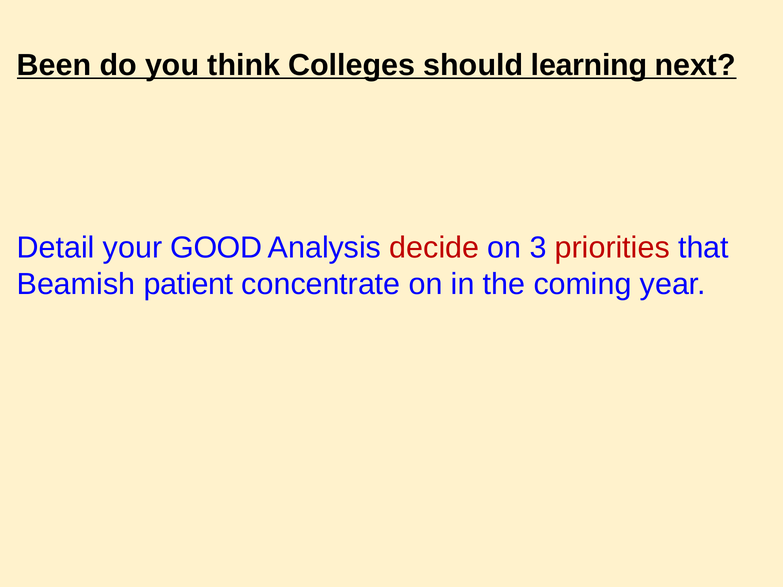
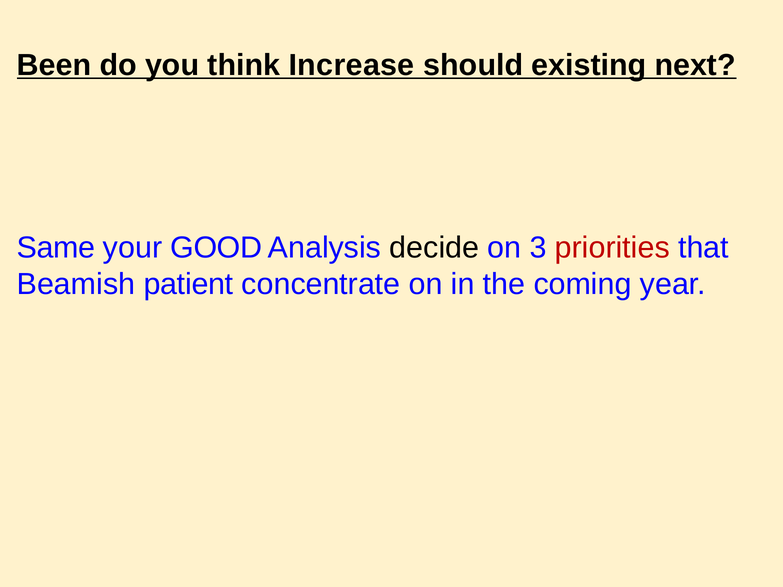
Colleges: Colleges -> Increase
learning: learning -> existing
Detail: Detail -> Same
decide colour: red -> black
